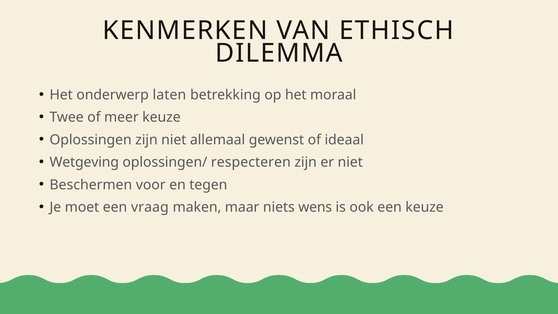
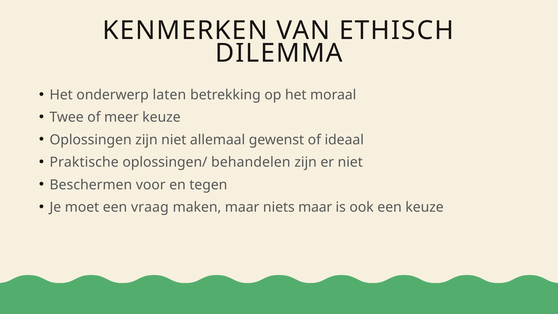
Wetgeving: Wetgeving -> Praktische
respecteren: respecteren -> behandelen
niets wens: wens -> maar
